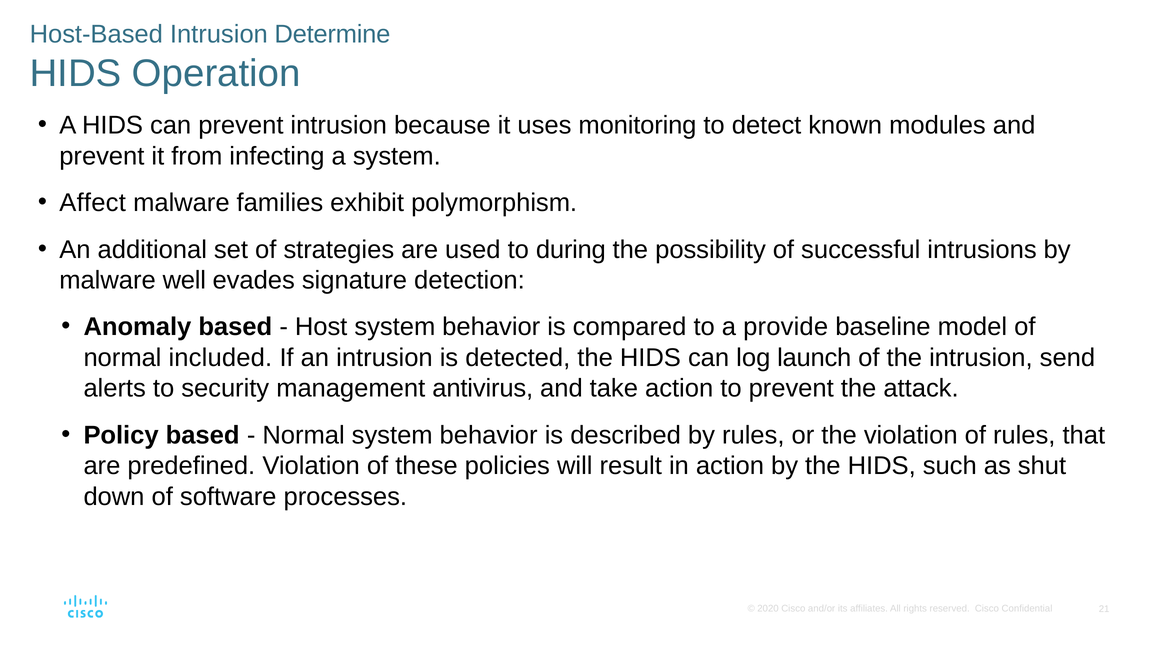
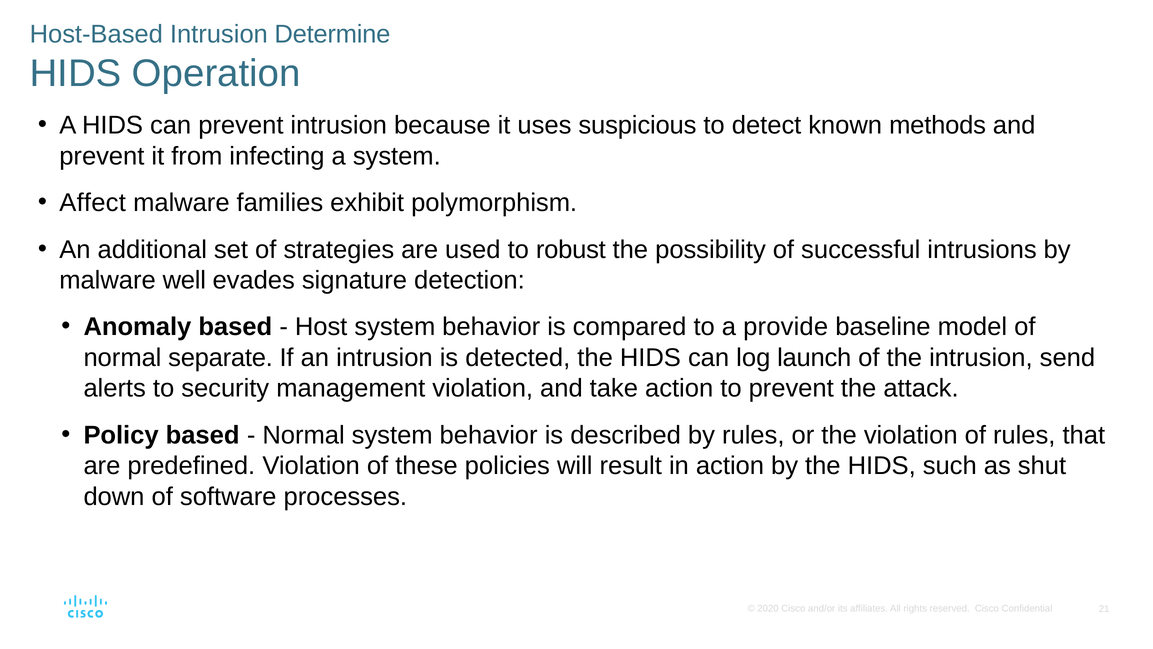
monitoring: monitoring -> suspicious
modules: modules -> methods
during: during -> robust
included: included -> separate
management antivirus: antivirus -> violation
